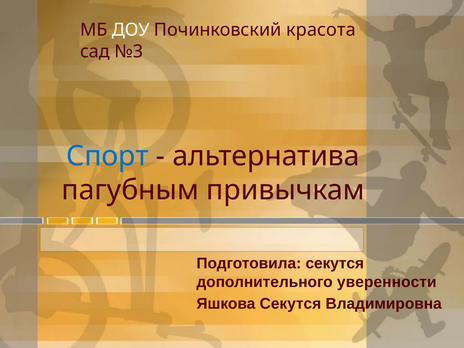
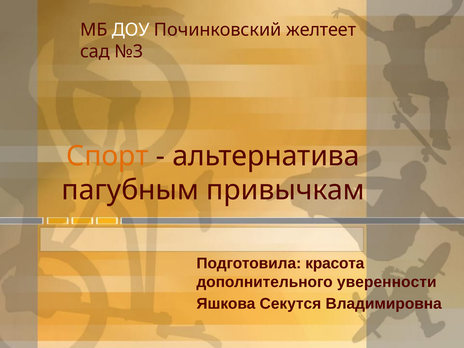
красота: красота -> желтеет
Спорт colour: blue -> orange
Подготовила секутся: секутся -> красота
